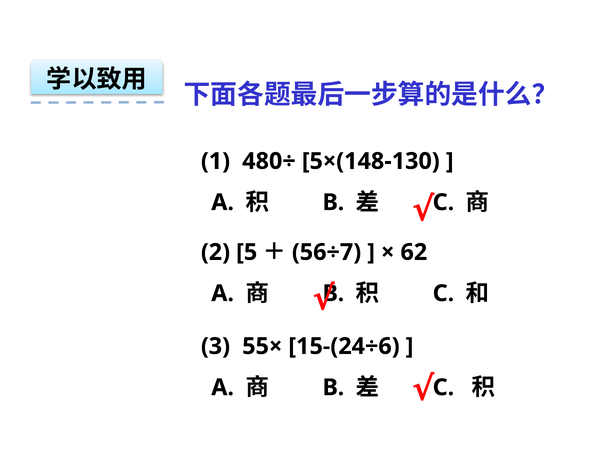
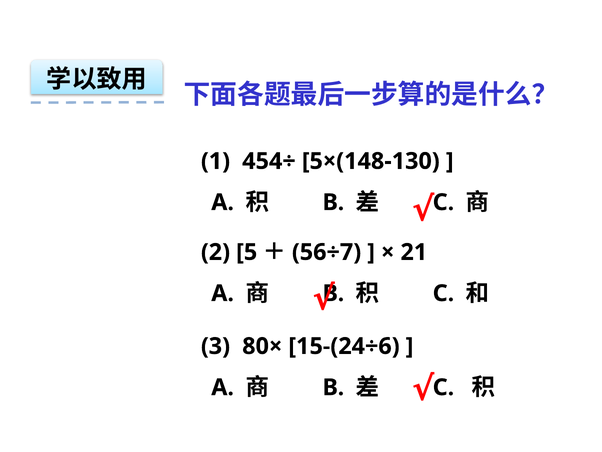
480÷: 480÷ -> 454÷
62: 62 -> 21
55×: 55× -> 80×
